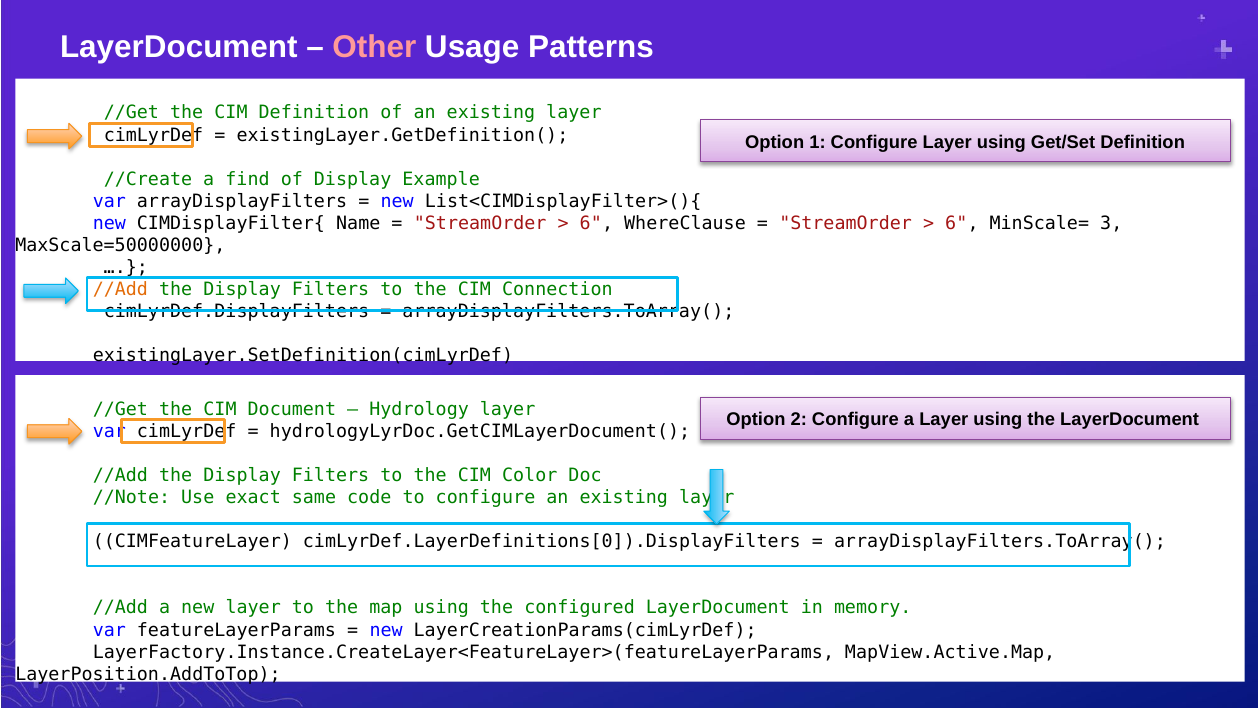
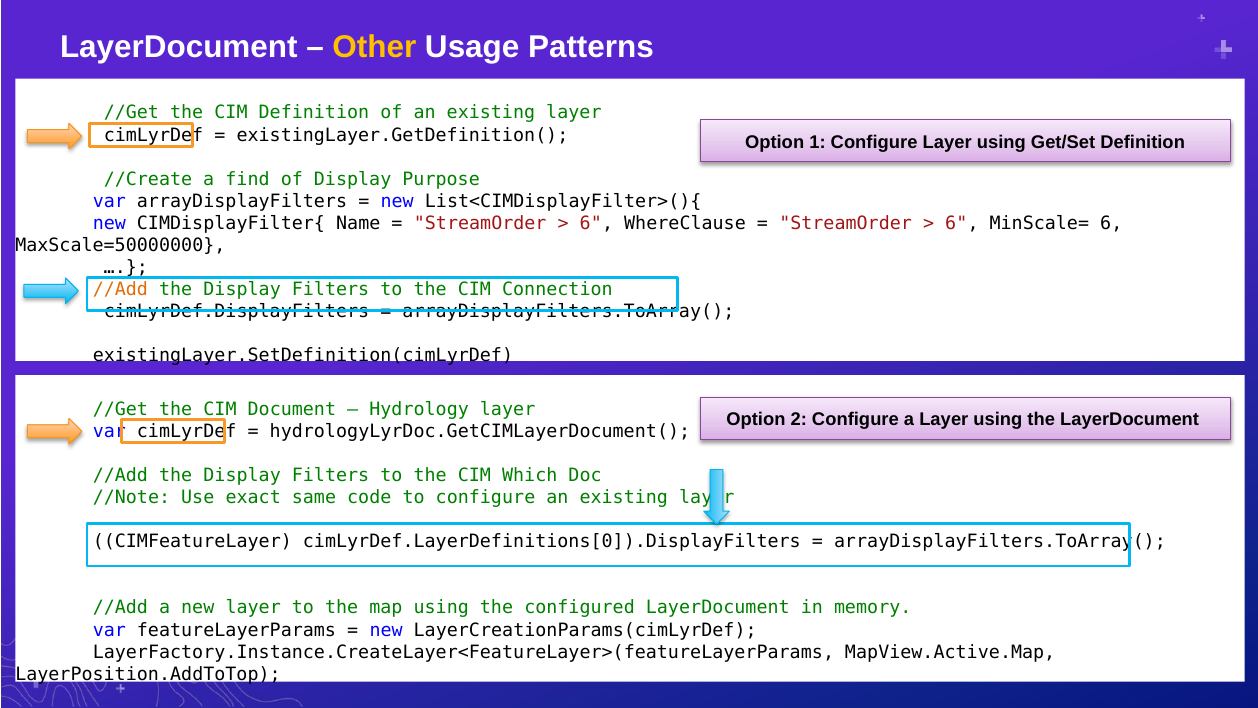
Other colour: pink -> yellow
Example: Example -> Purpose
MinScale= 3: 3 -> 6
Color: Color -> Which
